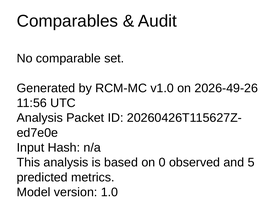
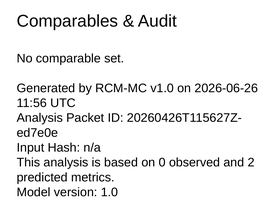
2026-49-26: 2026-49-26 -> 2026-06-26
5: 5 -> 2
